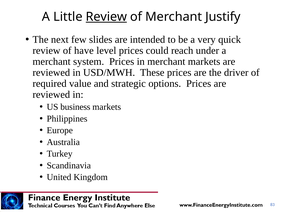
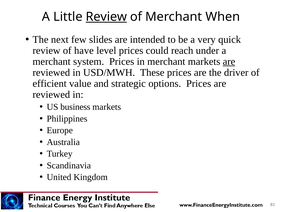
Justify: Justify -> When
are at (229, 62) underline: none -> present
required: required -> efficient
